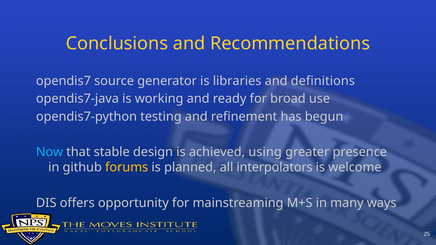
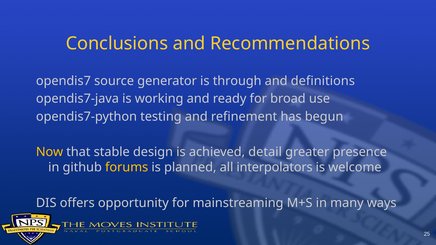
libraries: libraries -> through
Now colour: light blue -> yellow
using: using -> detail
